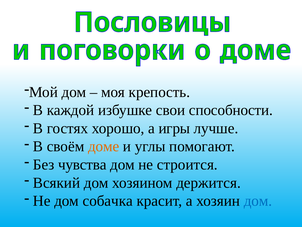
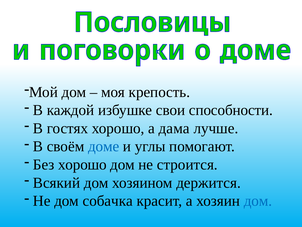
игры: игры -> дама
доме colour: orange -> blue
Без чувства: чувства -> хорошо
